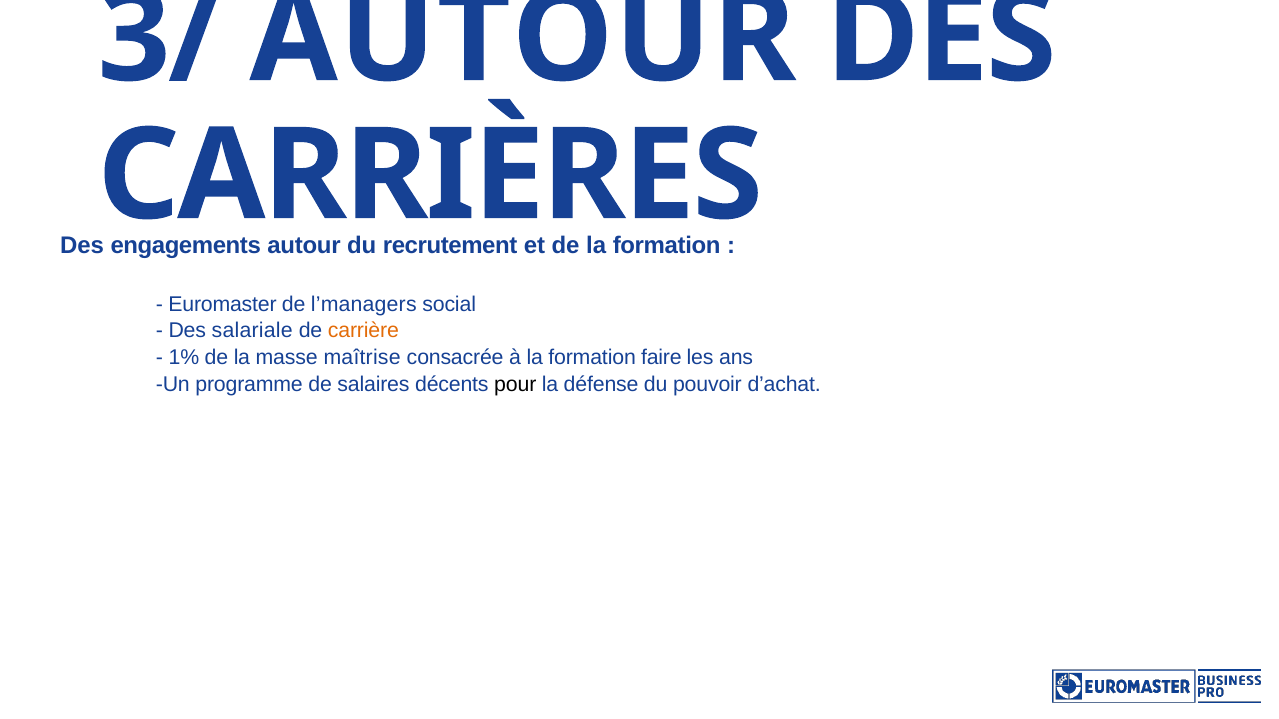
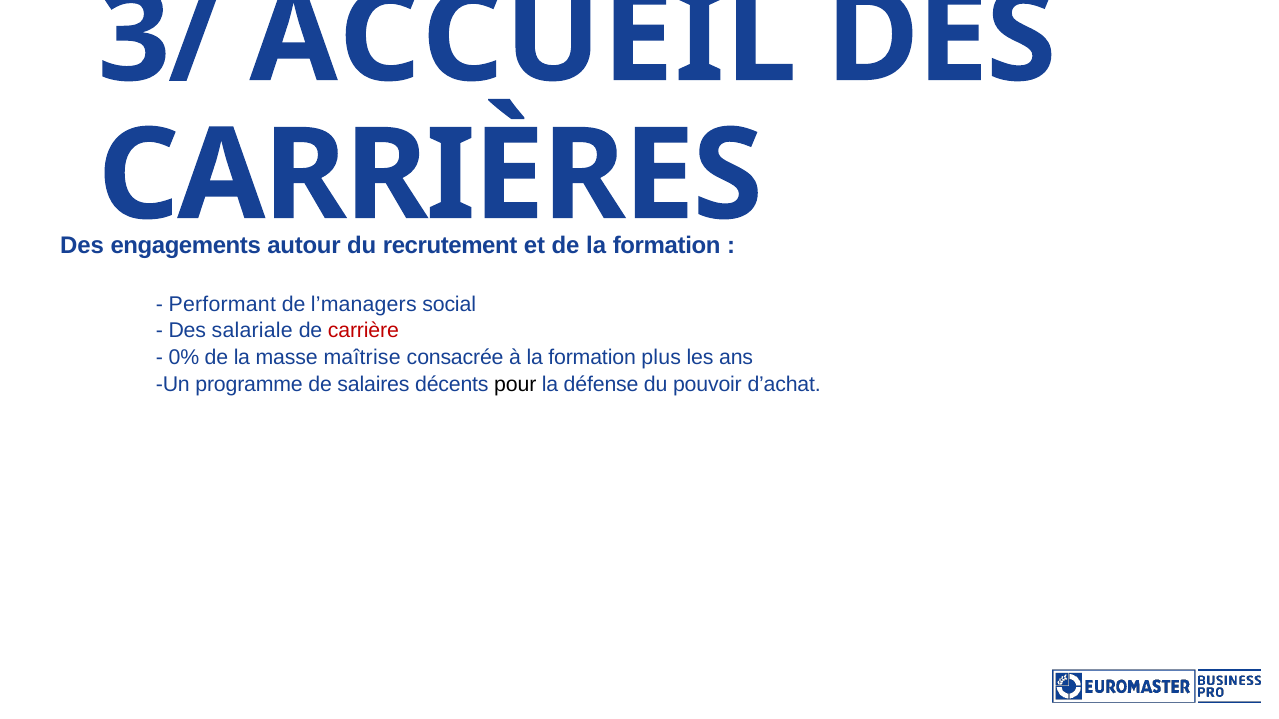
3/ AUTOUR: AUTOUR -> ACCUEIL
Euromaster: Euromaster -> Performant
carrière colour: orange -> red
1%: 1% -> 0%
faire: faire -> plus
